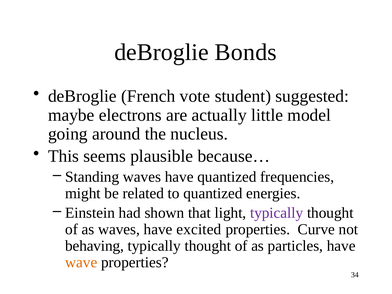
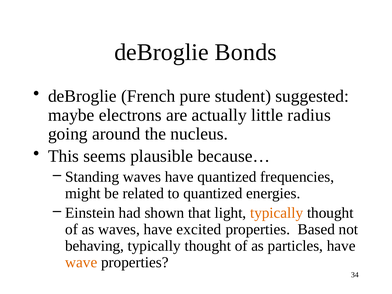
vote: vote -> pure
model: model -> radius
typically at (277, 213) colour: purple -> orange
Curve: Curve -> Based
